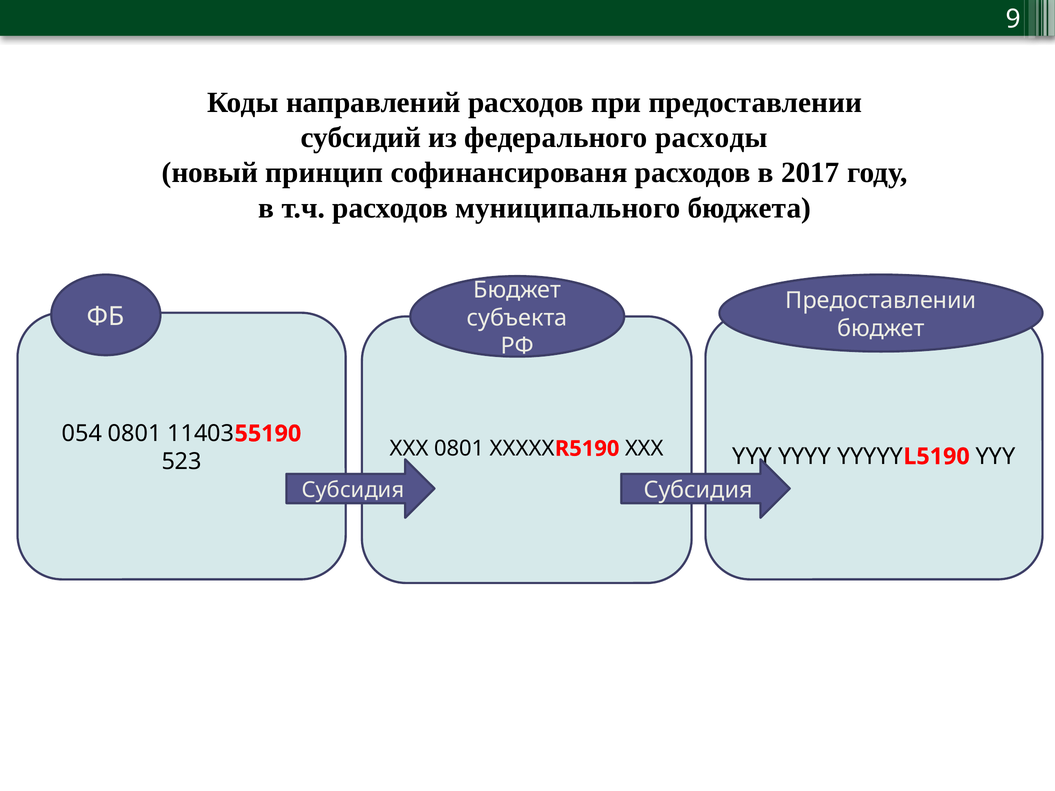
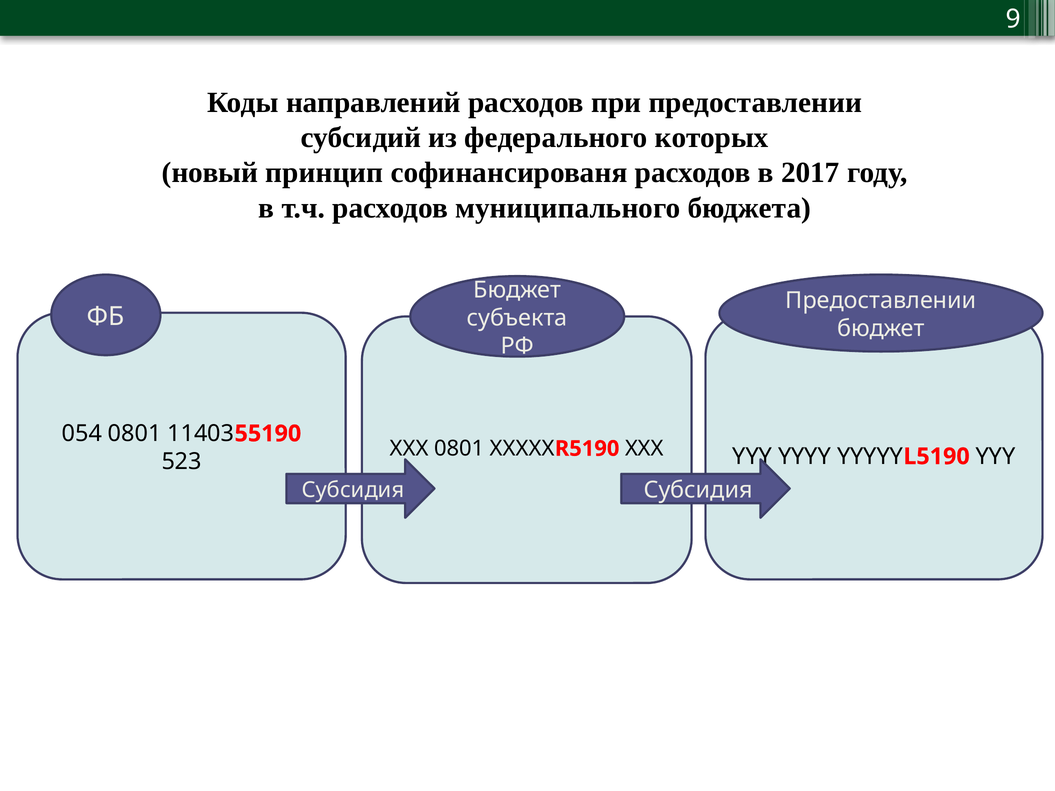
расходы: расходы -> которых
